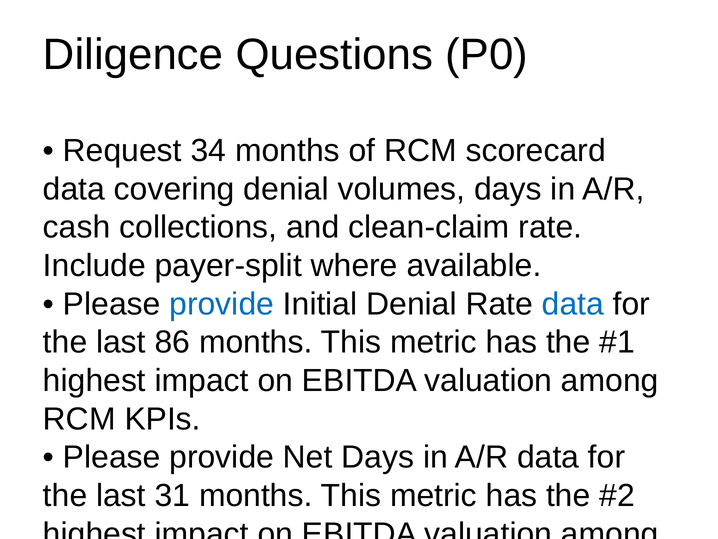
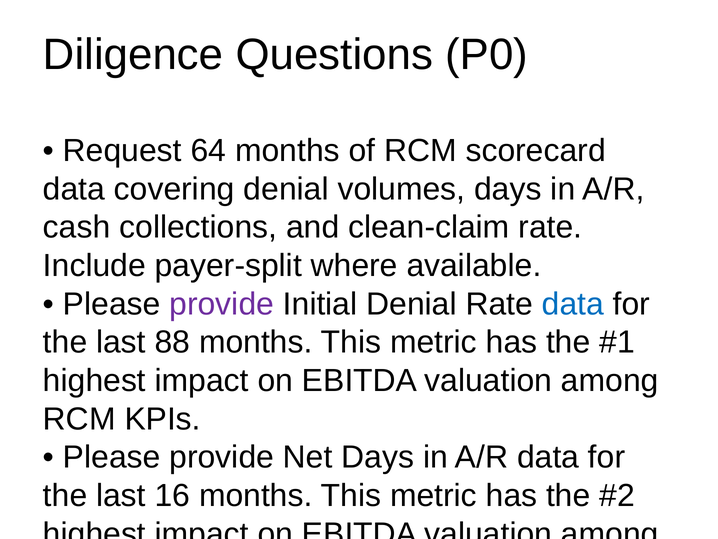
34: 34 -> 64
provide at (222, 304) colour: blue -> purple
86: 86 -> 88
31: 31 -> 16
